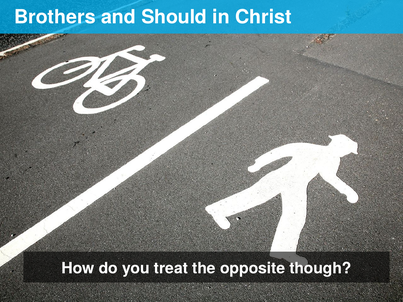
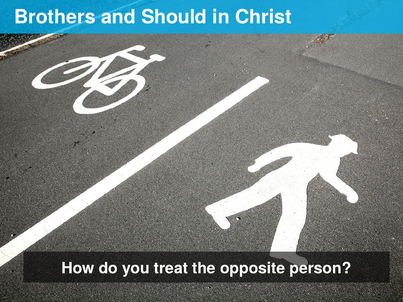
though: though -> person
